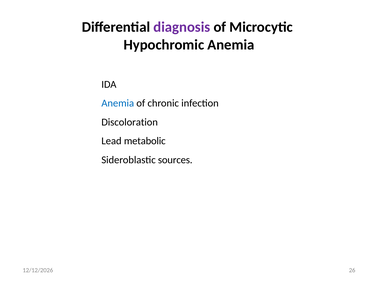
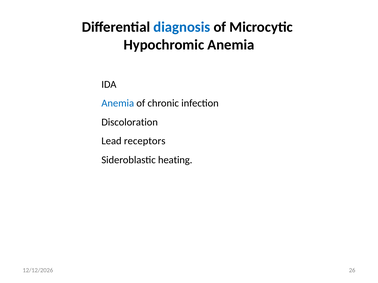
diagnosis colour: purple -> blue
metabolic: metabolic -> receptors
sources: sources -> heating
